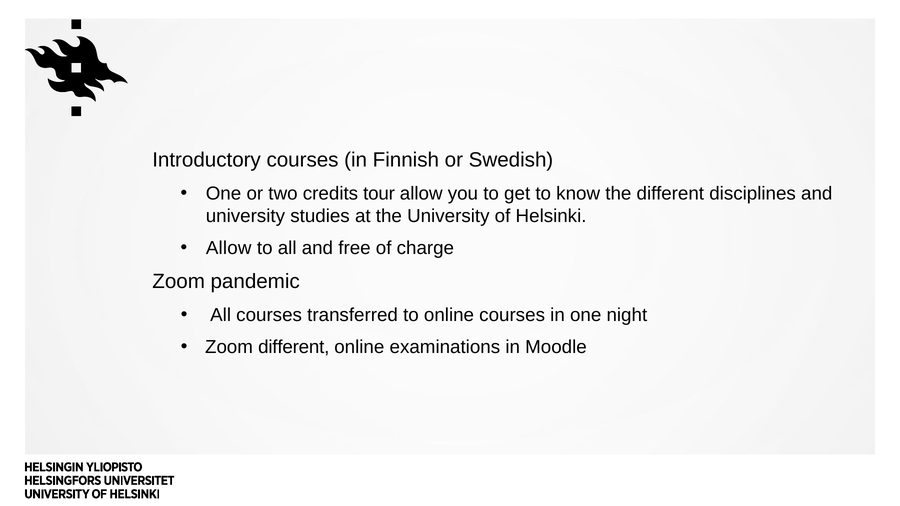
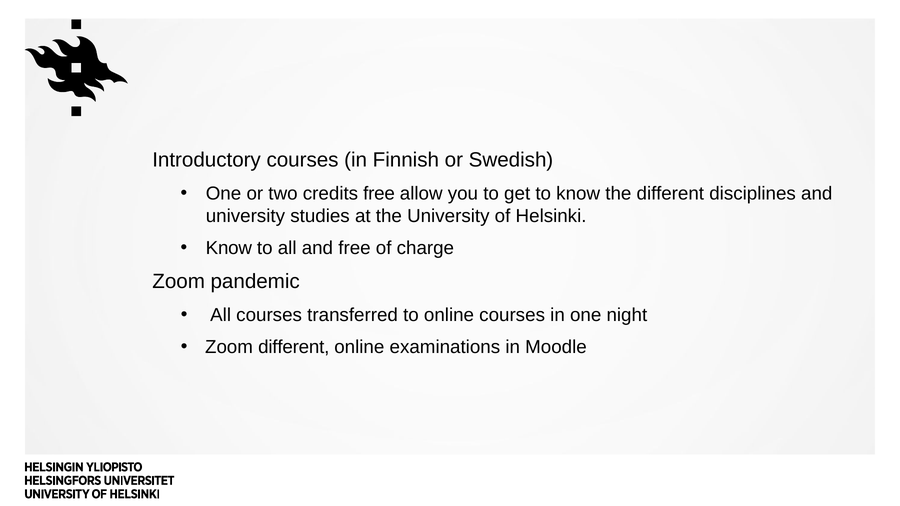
credits tour: tour -> free
Allow at (229, 248): Allow -> Know
